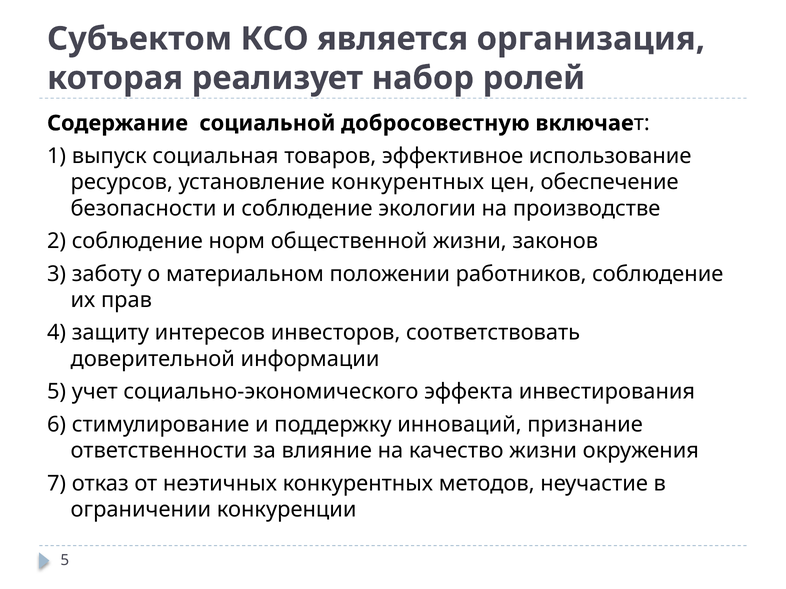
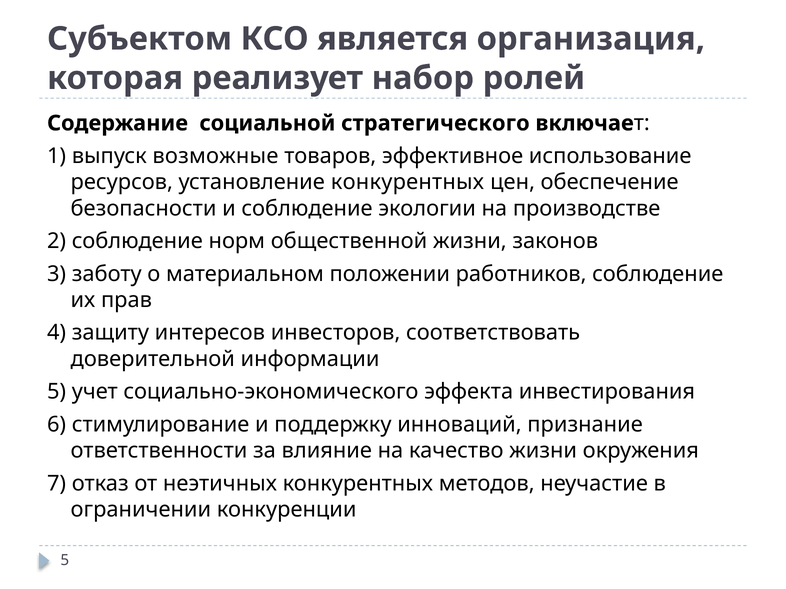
добросовестную: добросовестную -> стратегического
социальная: социальная -> возможные
